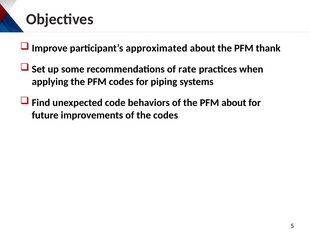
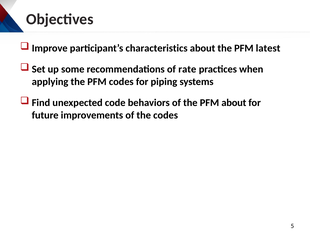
approximated: approximated -> characteristics
thank: thank -> latest
